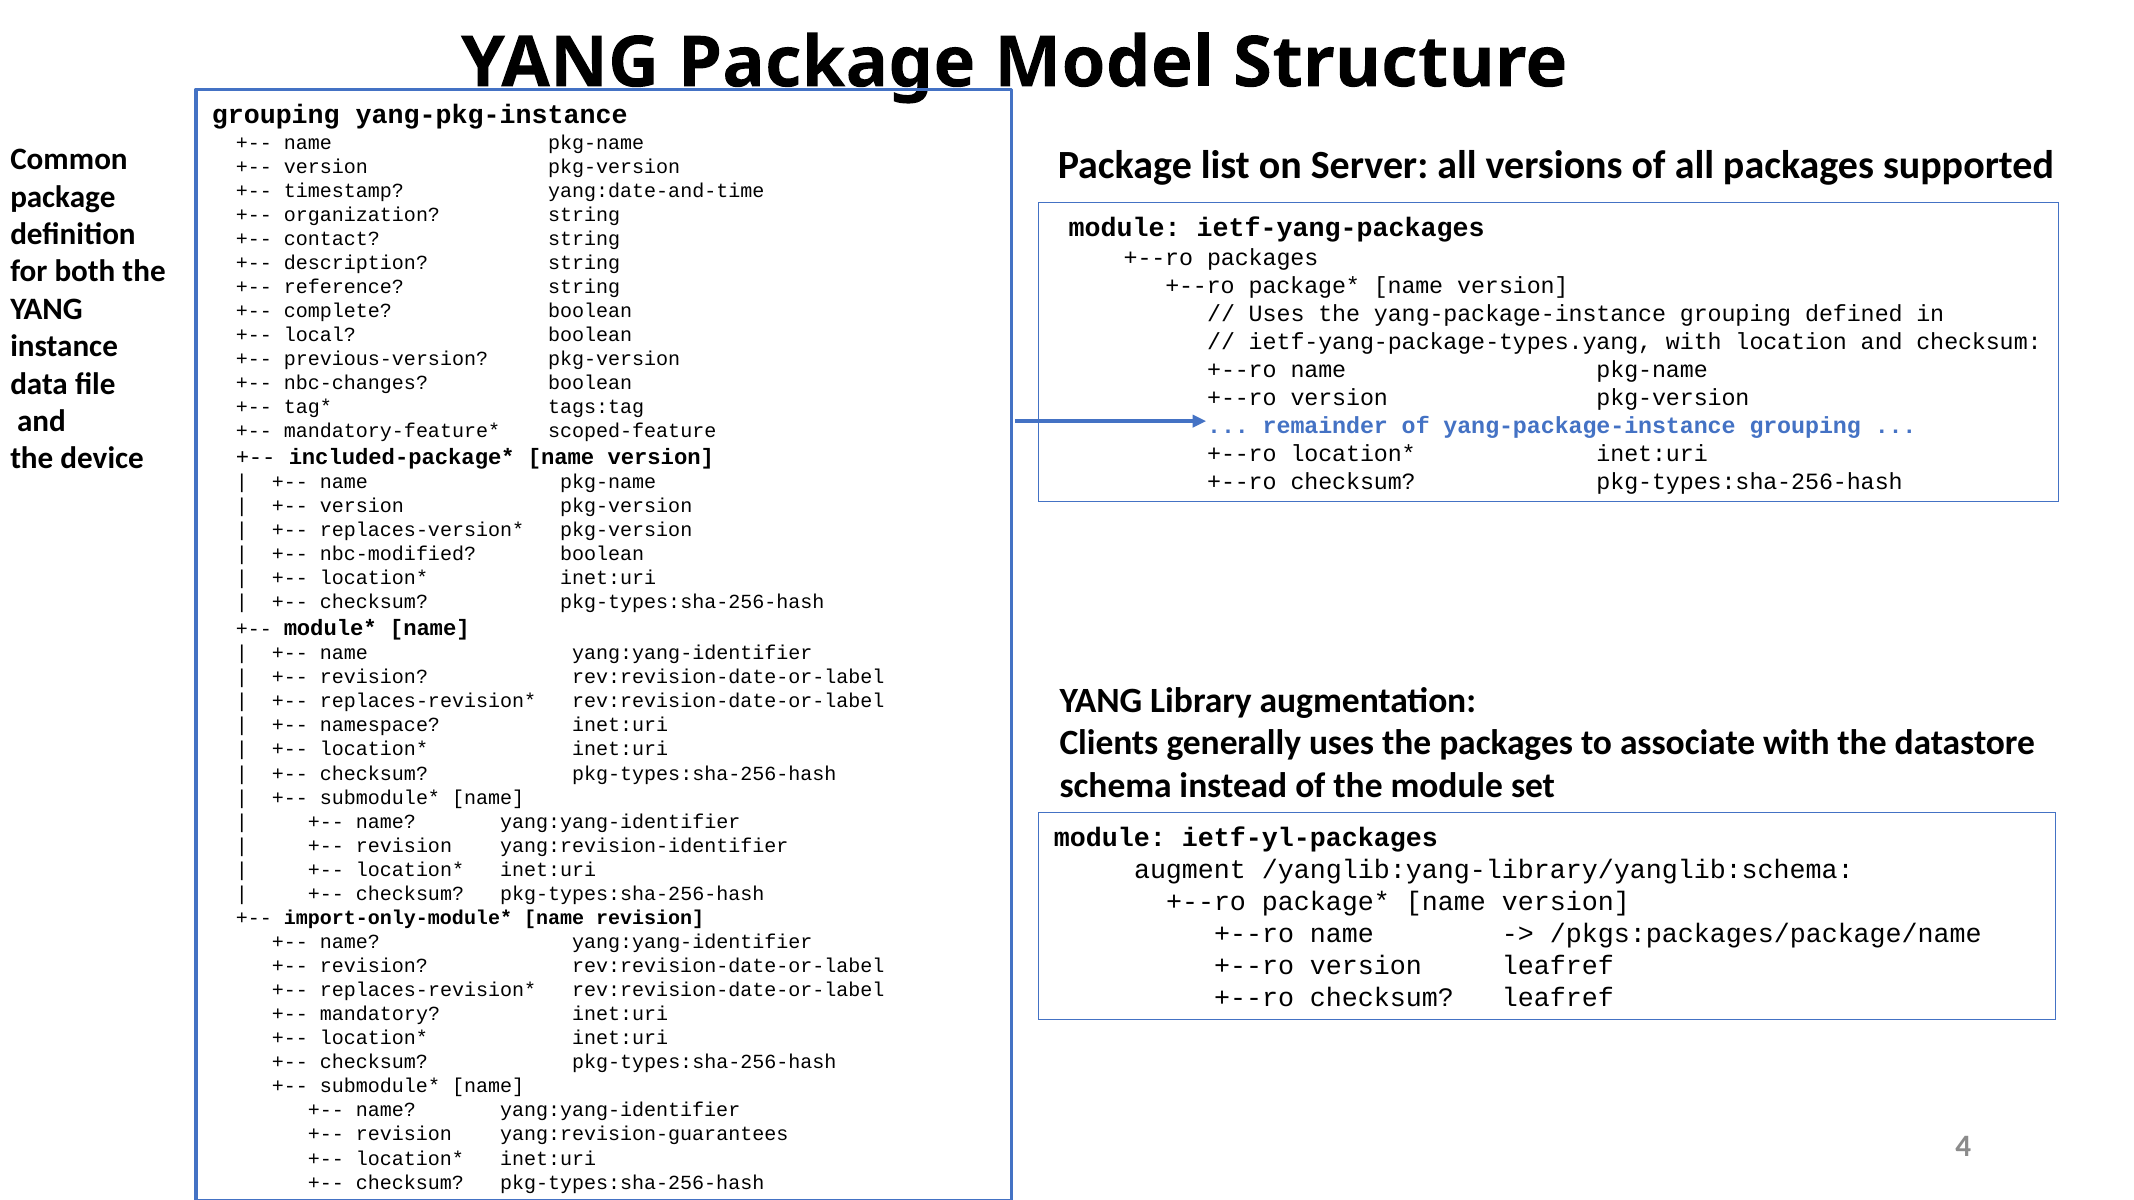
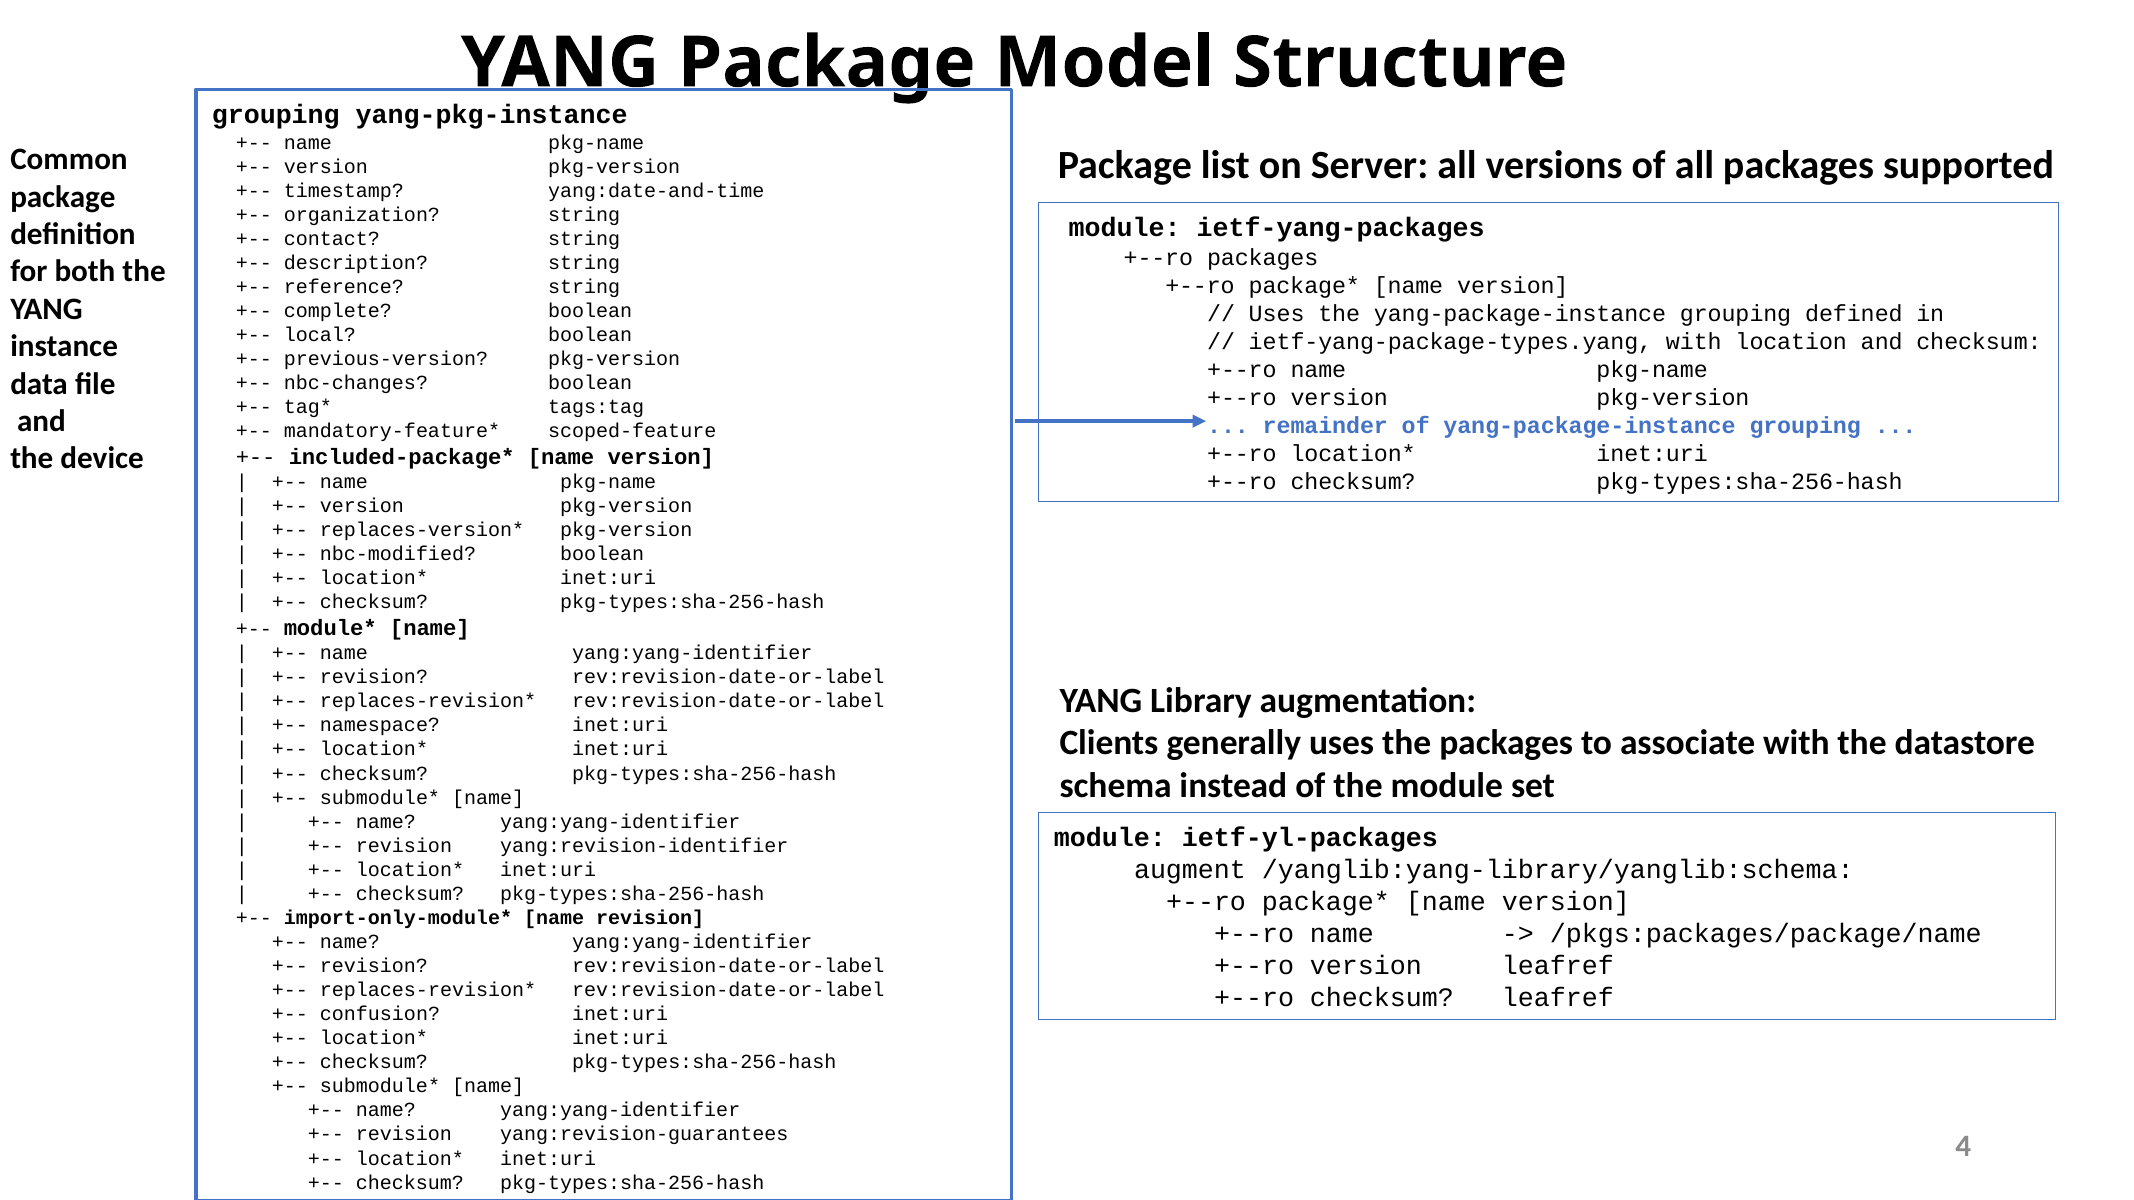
mandatory: mandatory -> confusion
